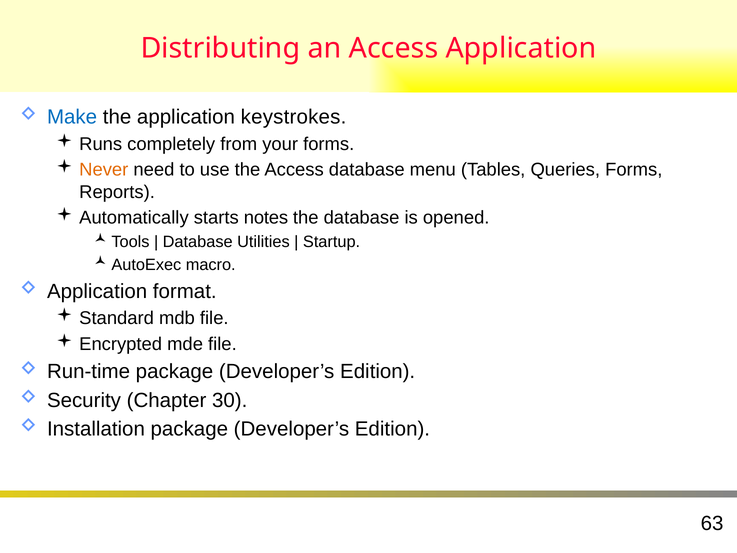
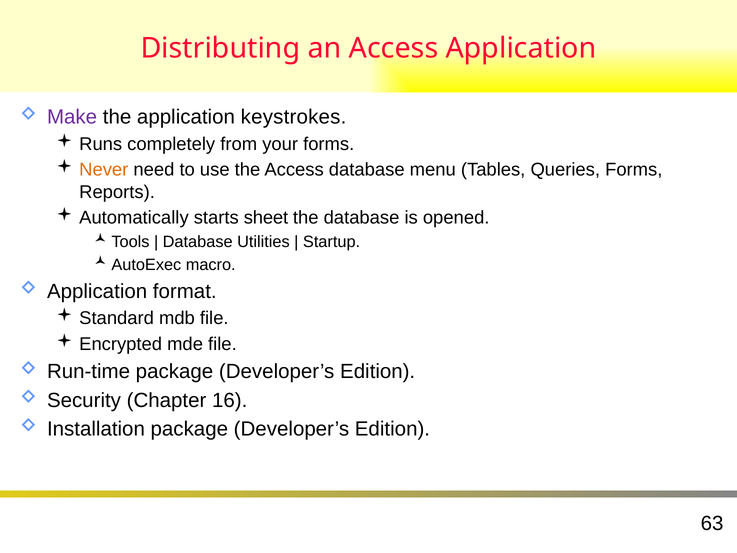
Make colour: blue -> purple
notes: notes -> sheet
30: 30 -> 16
